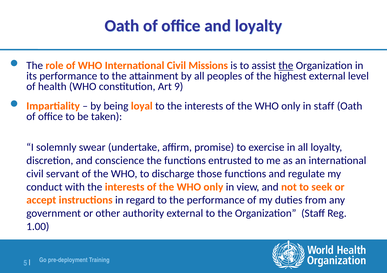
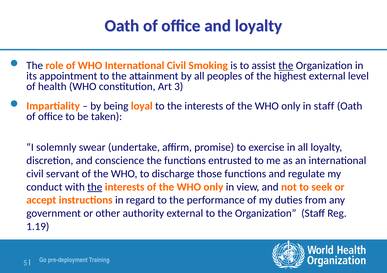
Missions: Missions -> Smoking
its performance: performance -> appointment
9: 9 -> 3
the at (95, 187) underline: none -> present
1.00: 1.00 -> 1.19
